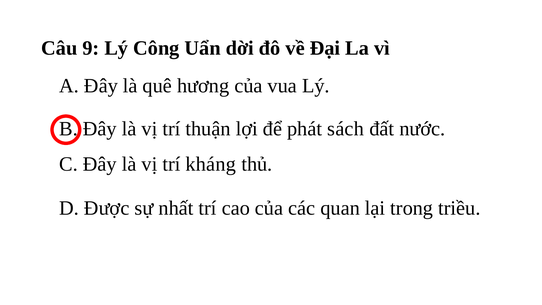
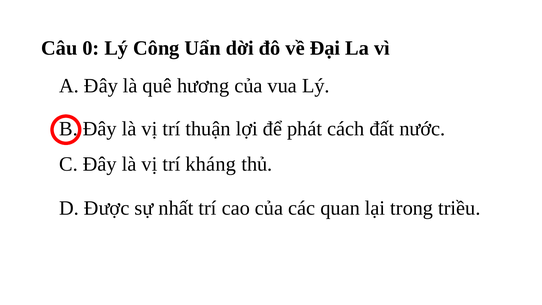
9: 9 -> 0
sách: sách -> cách
